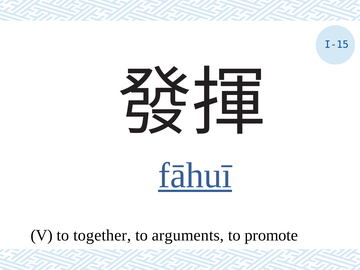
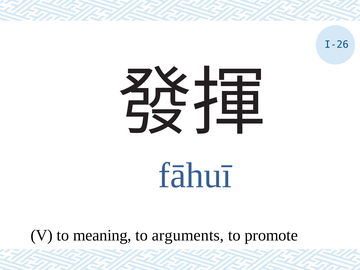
I-15: I-15 -> I-26
fāhuī underline: present -> none
together: together -> meaning
